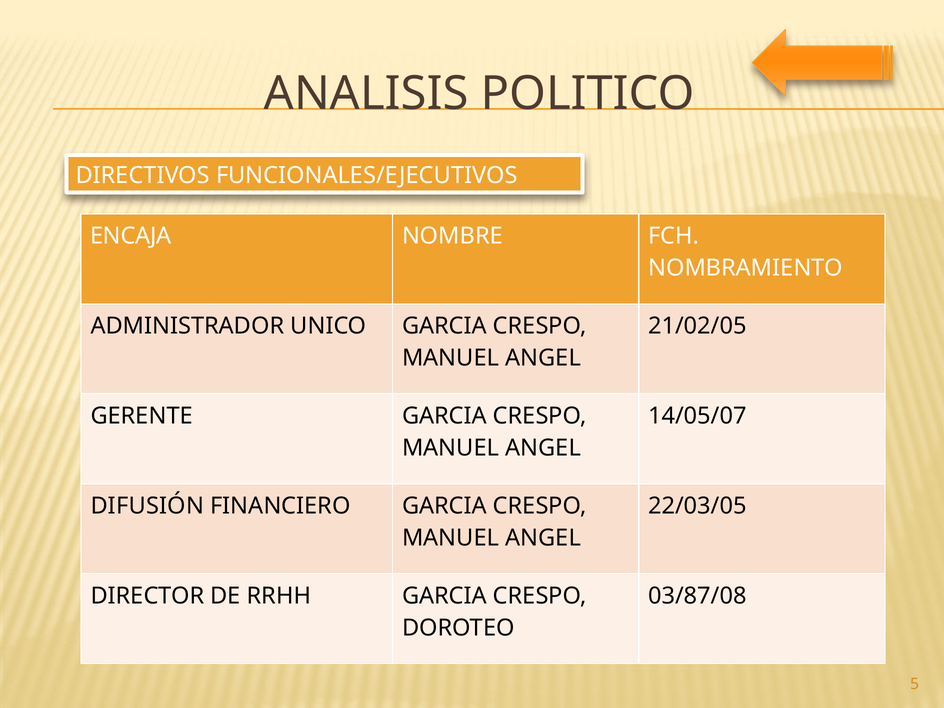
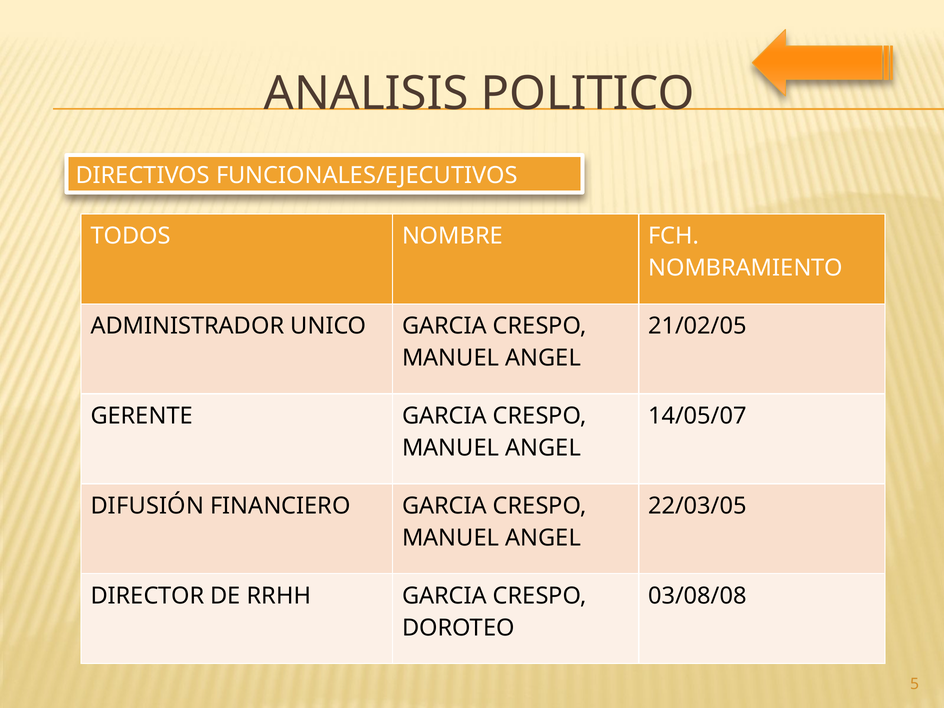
ENCAJA: ENCAJA -> TODOS
03/87/08: 03/87/08 -> 03/08/08
